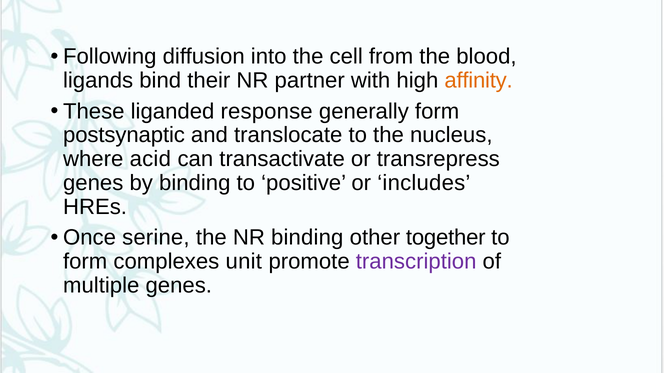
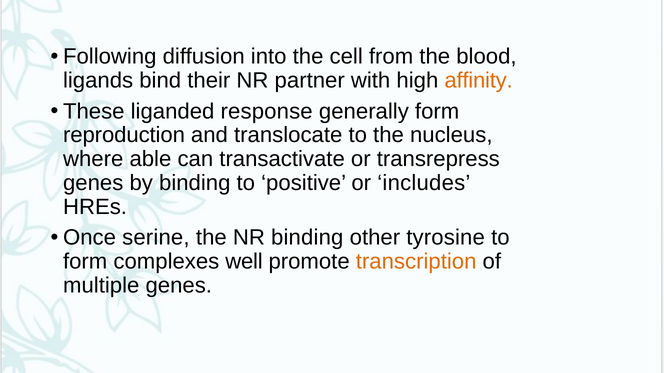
postsynaptic: postsynaptic -> reproduction
acid: acid -> able
together: together -> tyrosine
unit: unit -> well
transcription colour: purple -> orange
